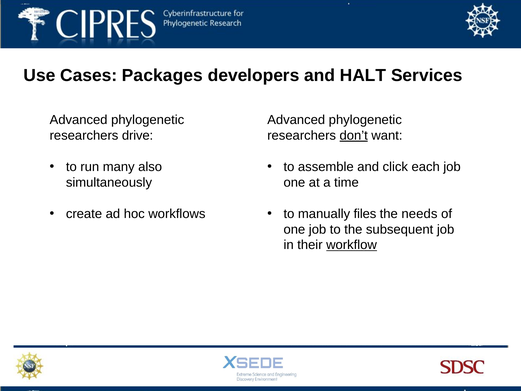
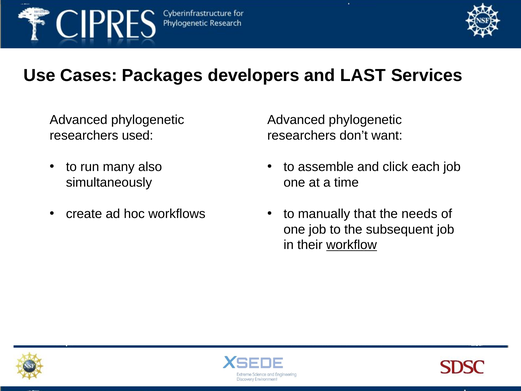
HALT: HALT -> LAST
drive: drive -> used
don’t underline: present -> none
files: files -> that
